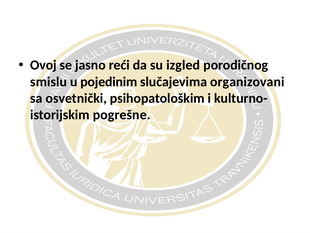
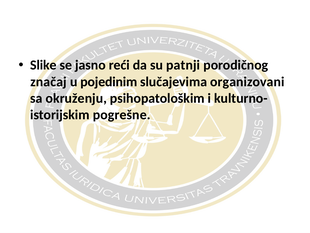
Ovoj: Ovoj -> Slike
izgled: izgled -> patnji
smislu: smislu -> značaj
osvetnički: osvetnički -> okruženju
